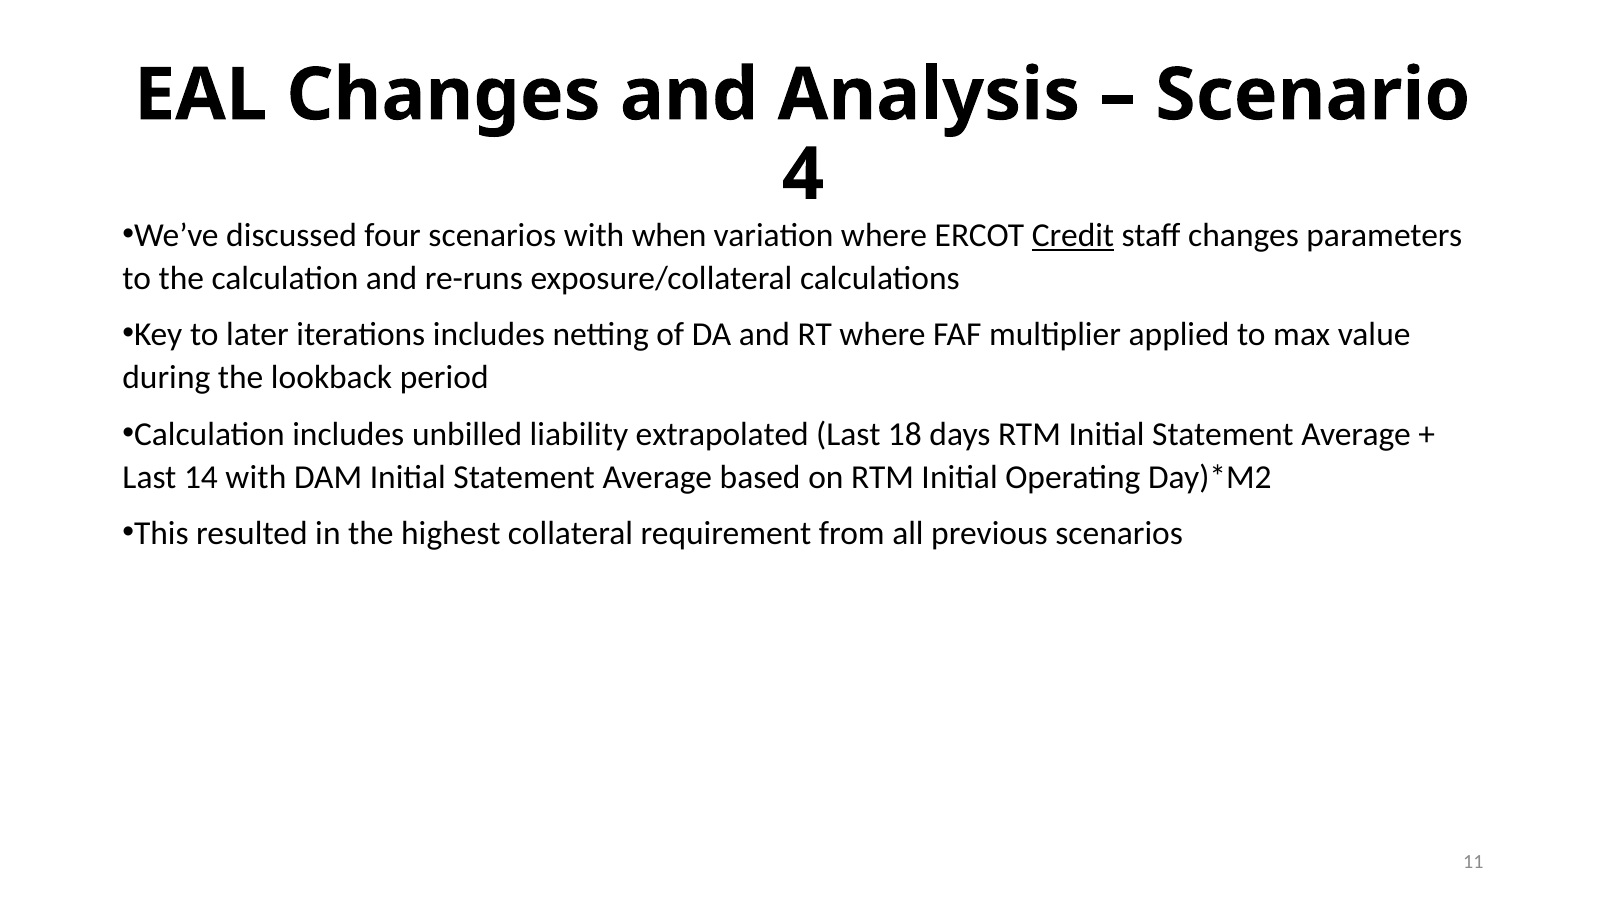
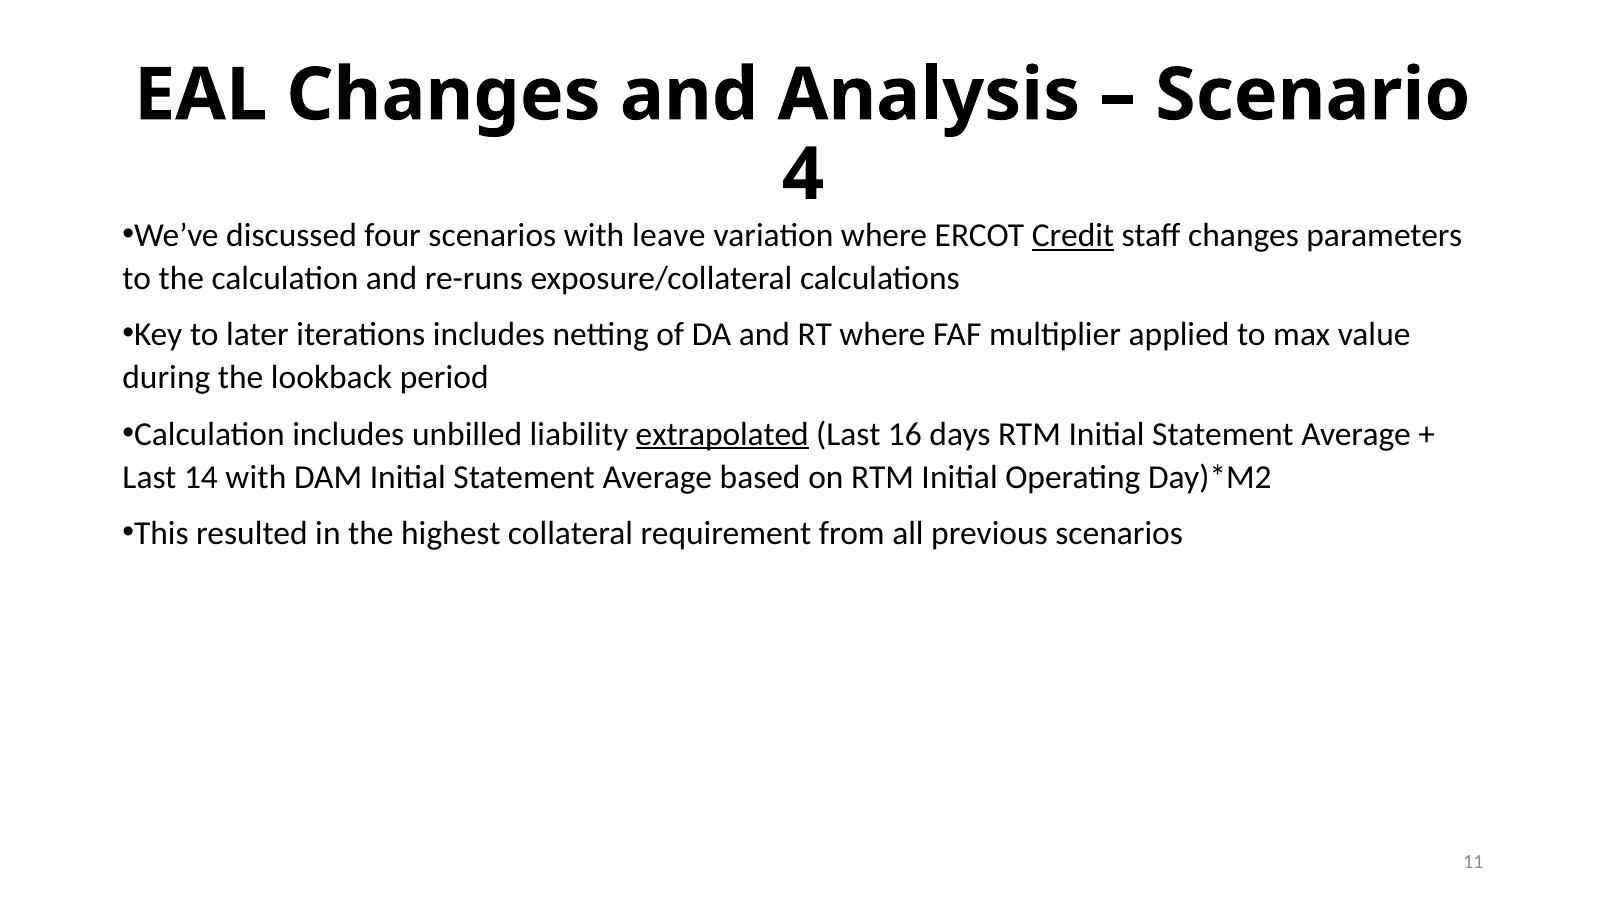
when: when -> leave
extrapolated underline: none -> present
18: 18 -> 16
